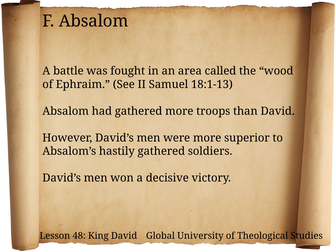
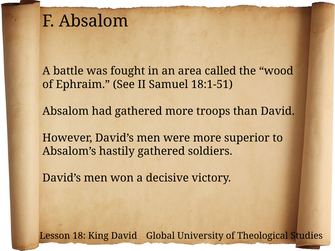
18:1-13: 18:1-13 -> 18:1-51
48: 48 -> 18
